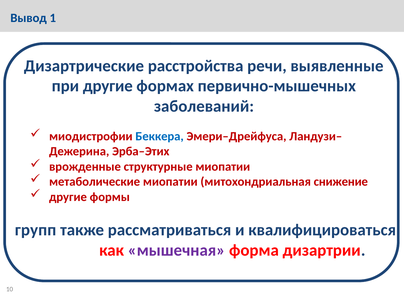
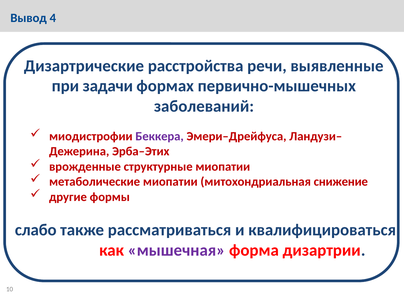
1: 1 -> 4
при другие: другие -> задачи
Беккера colour: blue -> purple
групп: групп -> слабо
